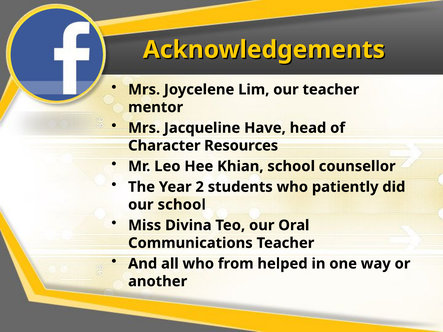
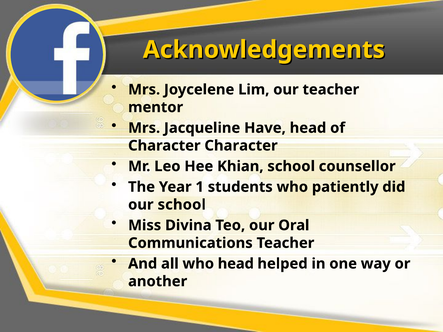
Character Resources: Resources -> Character
2: 2 -> 1
who from: from -> head
